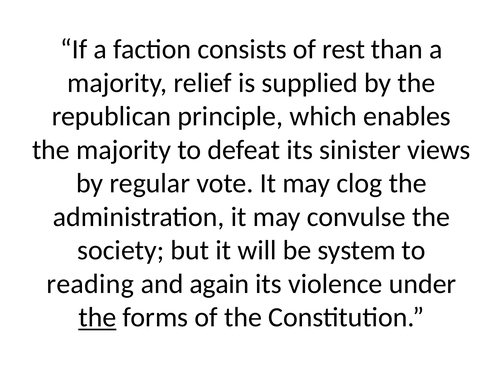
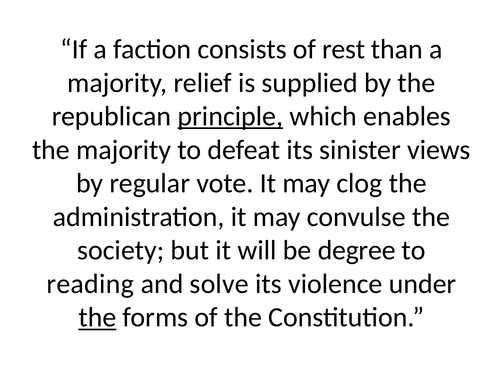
principle underline: none -> present
system: system -> degree
again: again -> solve
